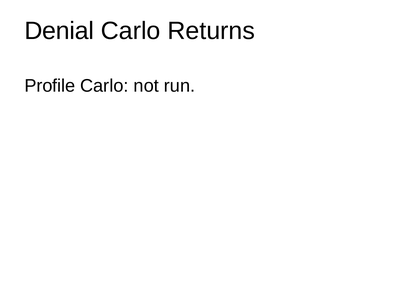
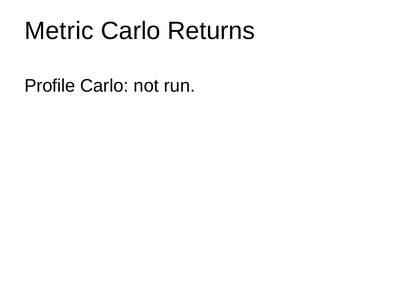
Denial: Denial -> Metric
